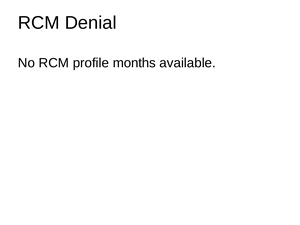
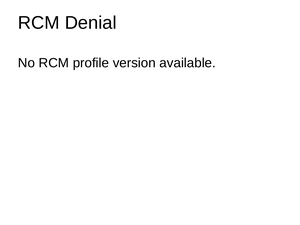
months: months -> version
